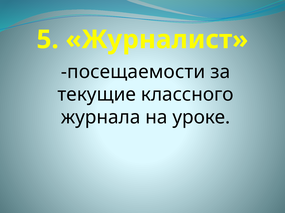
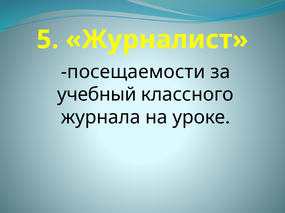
текущие: текущие -> учебный
